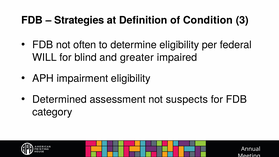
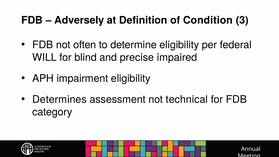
Strategies: Strategies -> Adversely
greater: greater -> precise
Determined: Determined -> Determines
suspects: suspects -> technical
